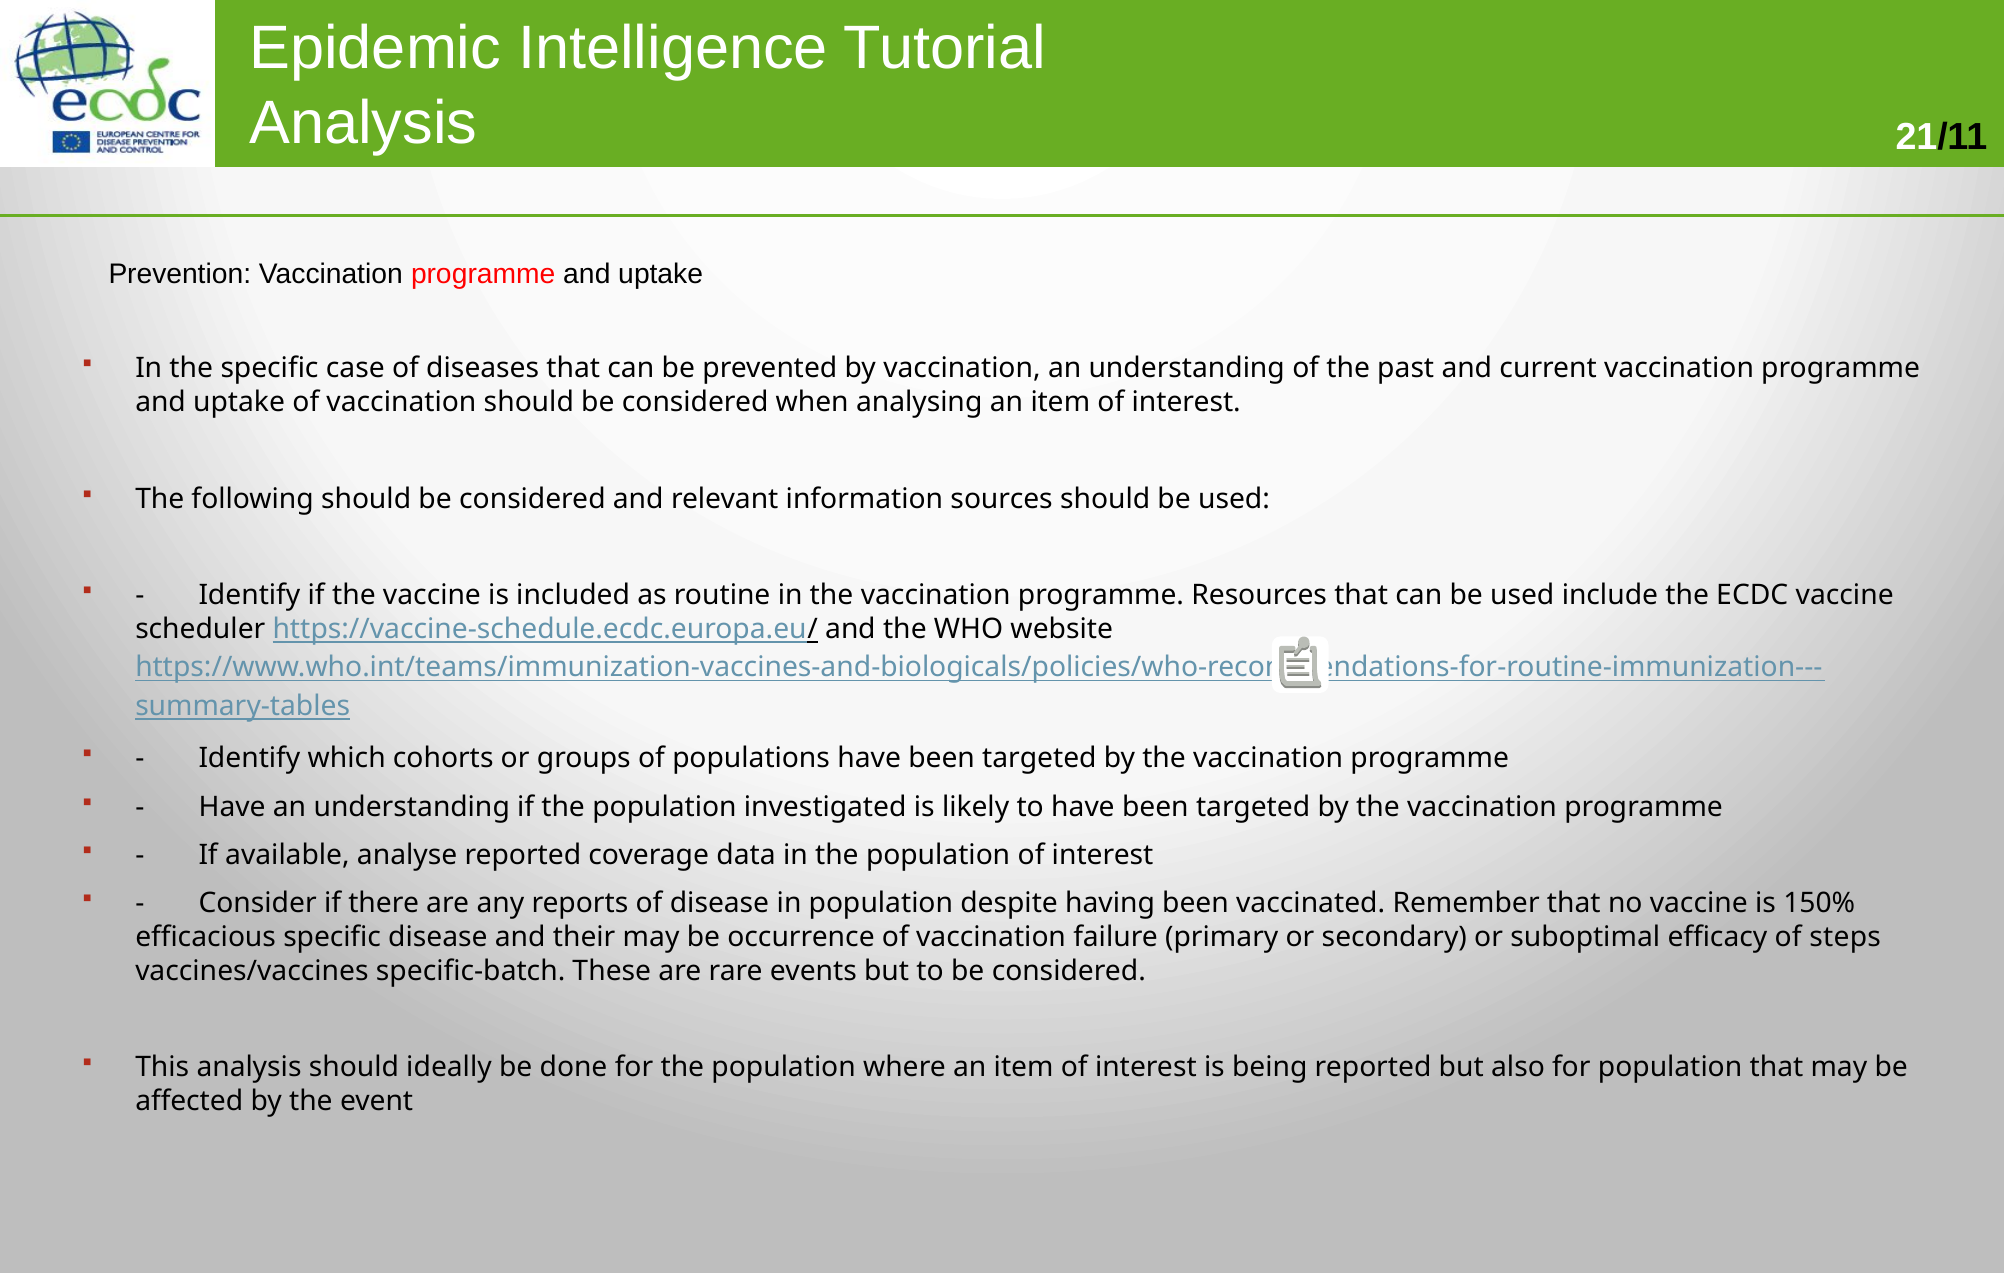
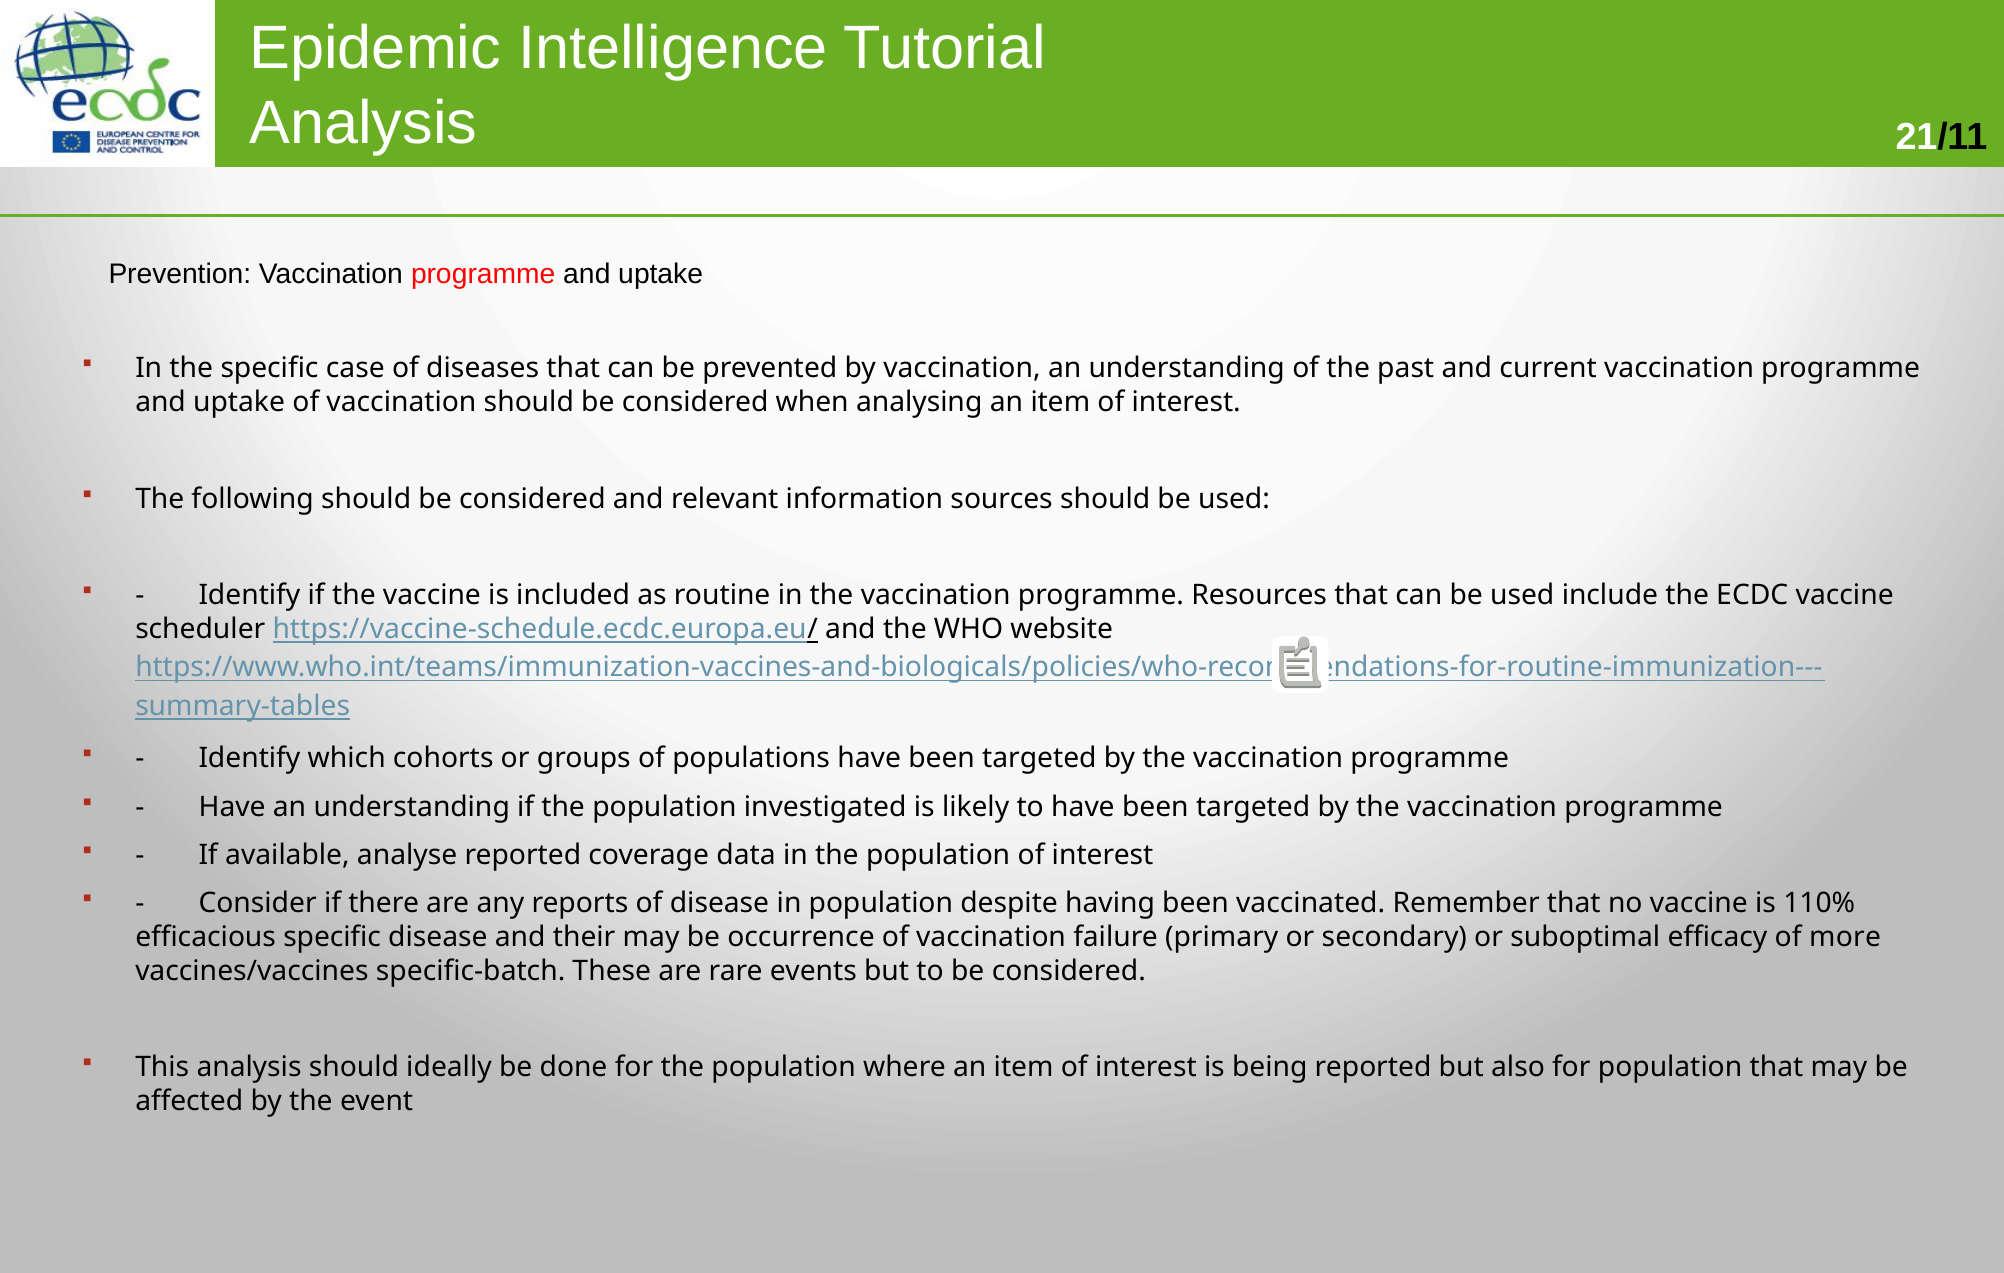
150%: 150% -> 110%
steps: steps -> more
